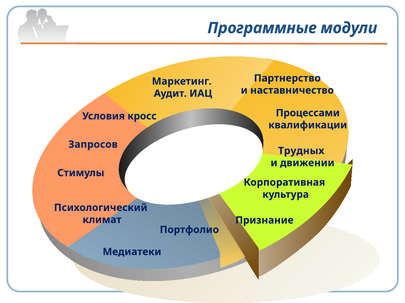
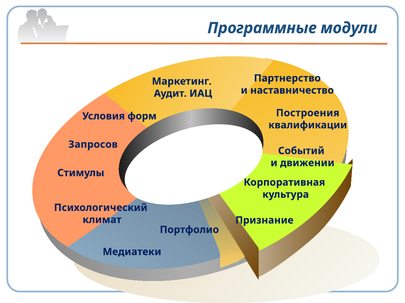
Процессами: Процессами -> Построения
кросс: кросс -> форм
Трудных: Трудных -> Событий
